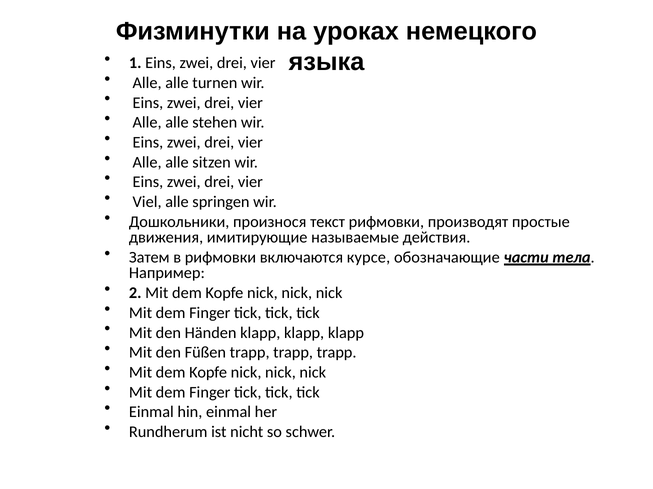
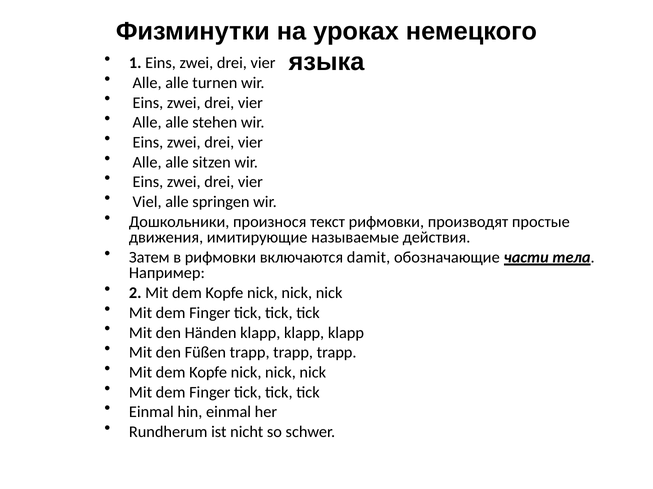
курсе: курсе -> damit
